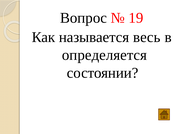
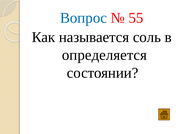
Вопрос colour: black -> blue
19: 19 -> 55
весь: весь -> соль
